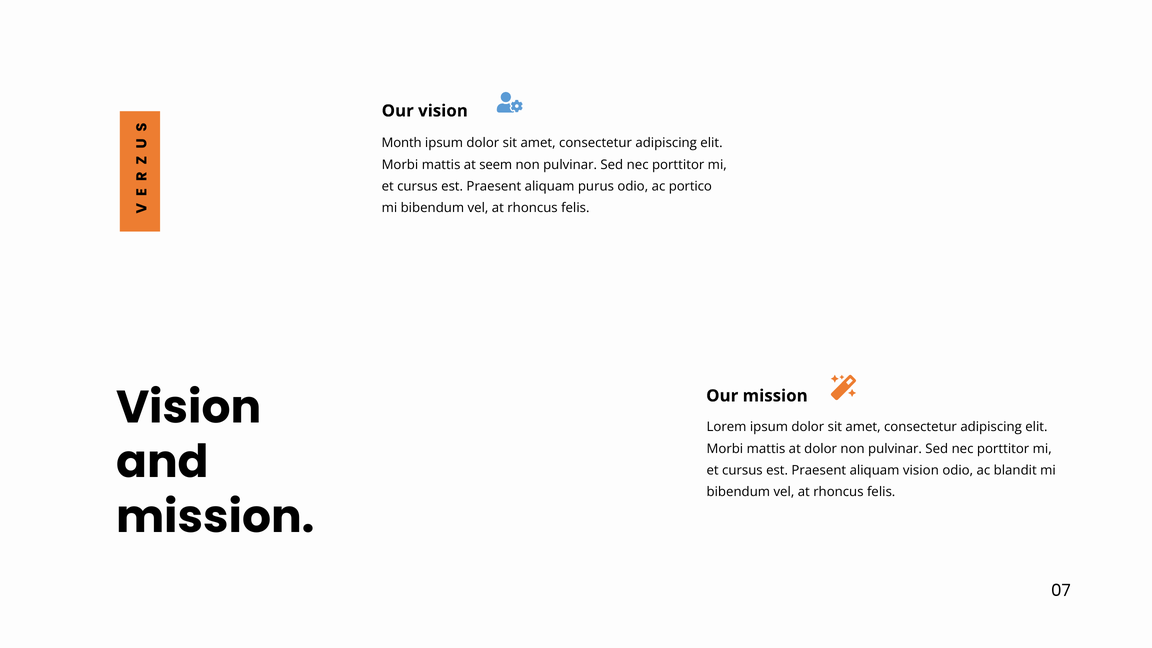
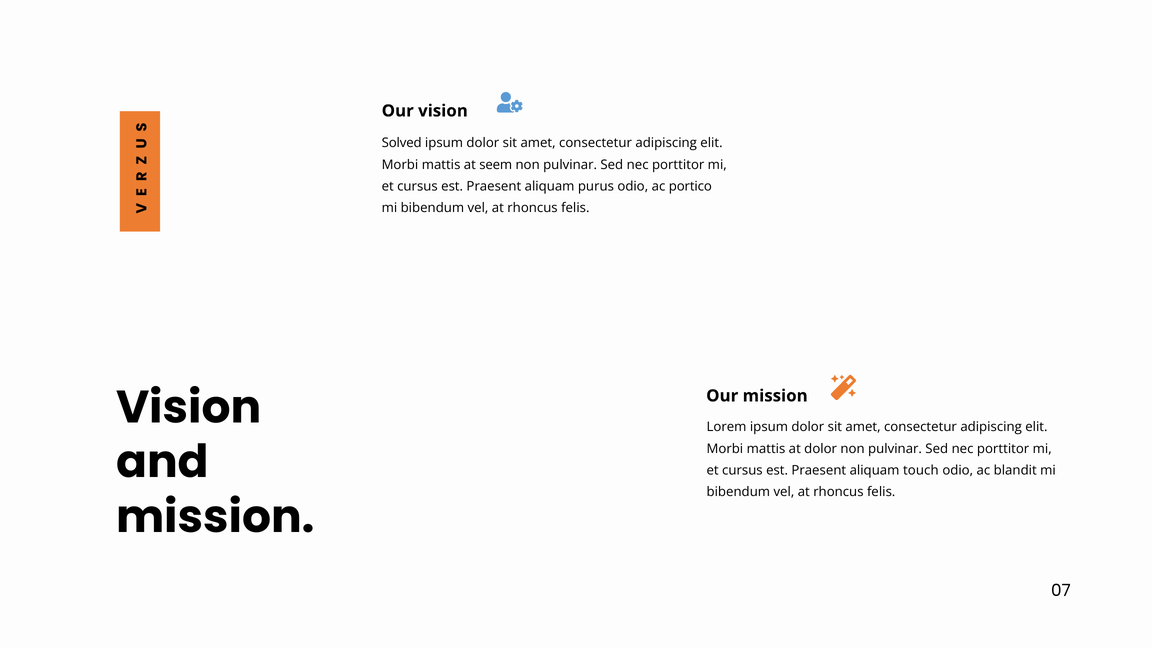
Month: Month -> Solved
aliquam vision: vision -> touch
